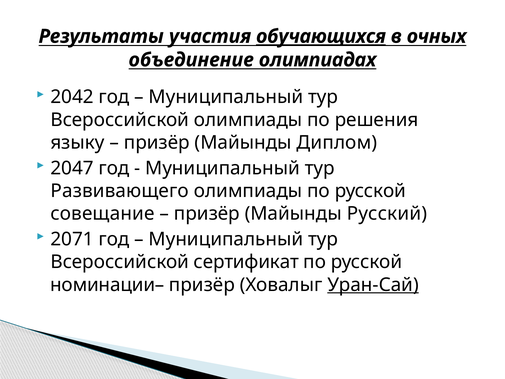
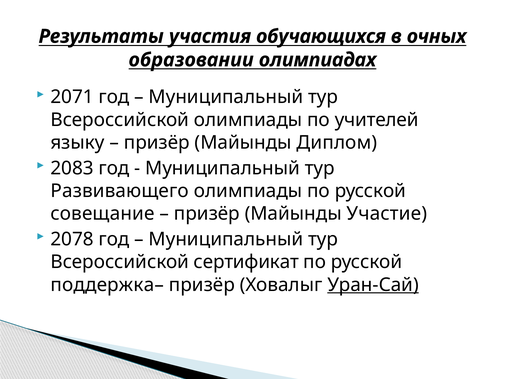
обучающихся underline: present -> none
объединение: объединение -> образовании
2042: 2042 -> 2071
решения: решения -> учителей
2047: 2047 -> 2083
Русский: Русский -> Участие
2071: 2071 -> 2078
номинации–: номинации– -> поддержка–
